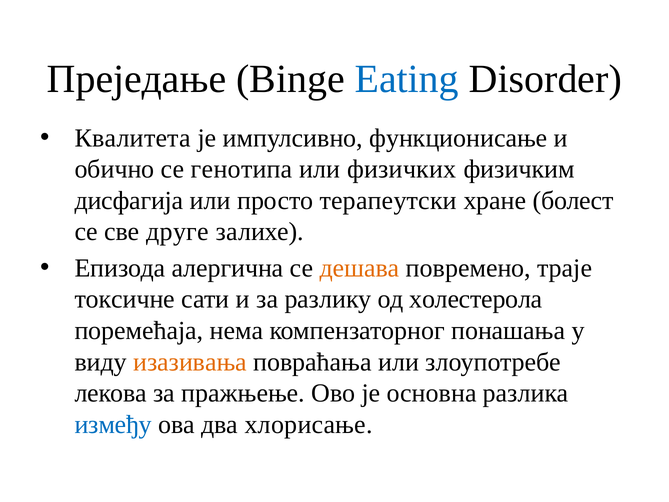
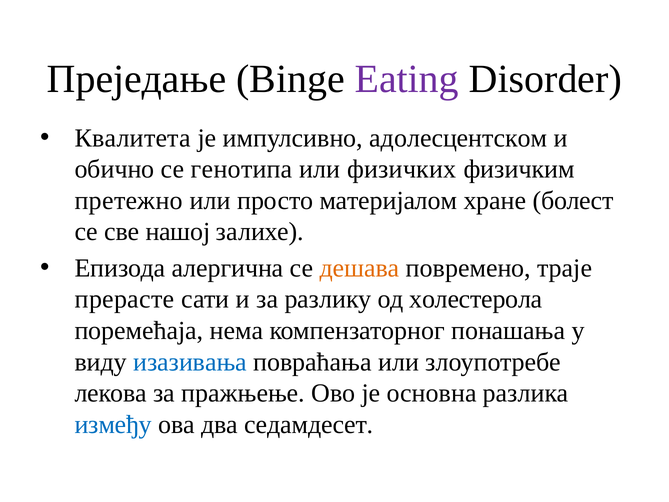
Eating colour: blue -> purple
функционисање: функционисање -> адолесцентском
дисфагија: дисфагија -> претежно
терапеутски: терапеутски -> материјалом
друге: друге -> нашој
токсичне: токсичне -> прерасте
изазивања colour: orange -> blue
хлорисање: хлорисање -> седамдесет
